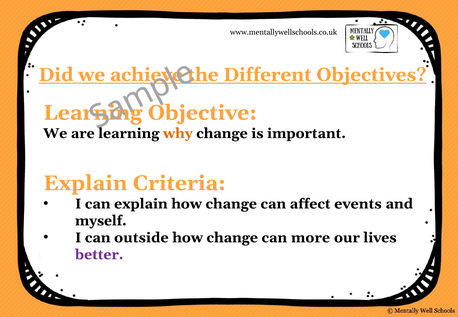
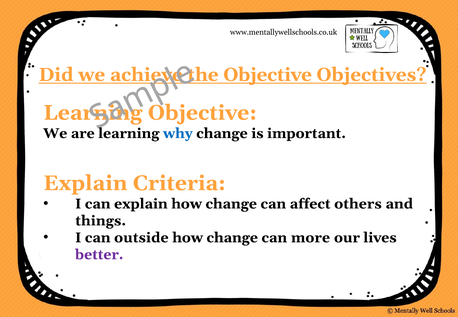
Different at (267, 75): Different -> Objective
why colour: orange -> blue
events: events -> others
myself: myself -> things
